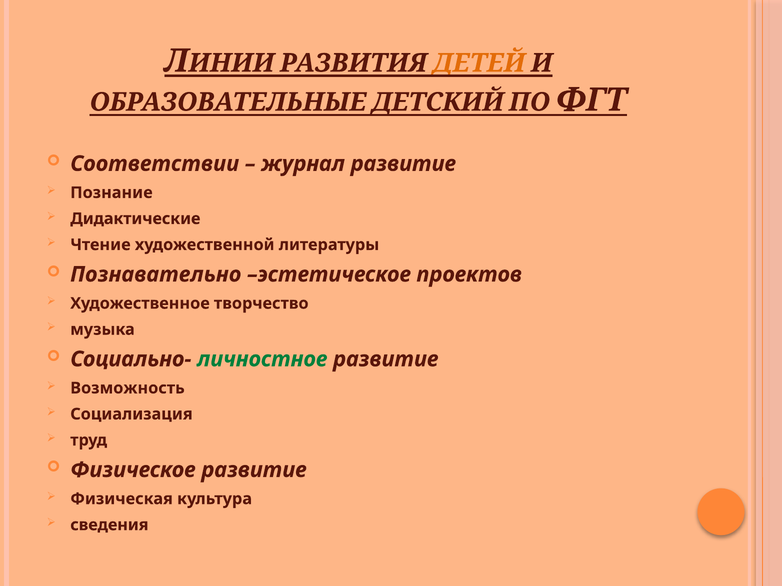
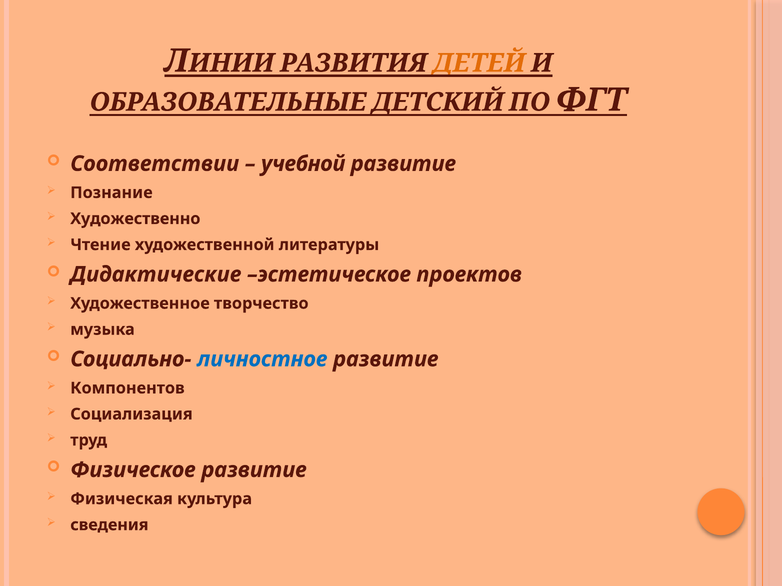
журнал: журнал -> учебной
Дидактические: Дидактические -> Художественно
Познавательно: Познавательно -> Дидактические
личностное colour: green -> blue
Возможность: Возможность -> Компонентов
